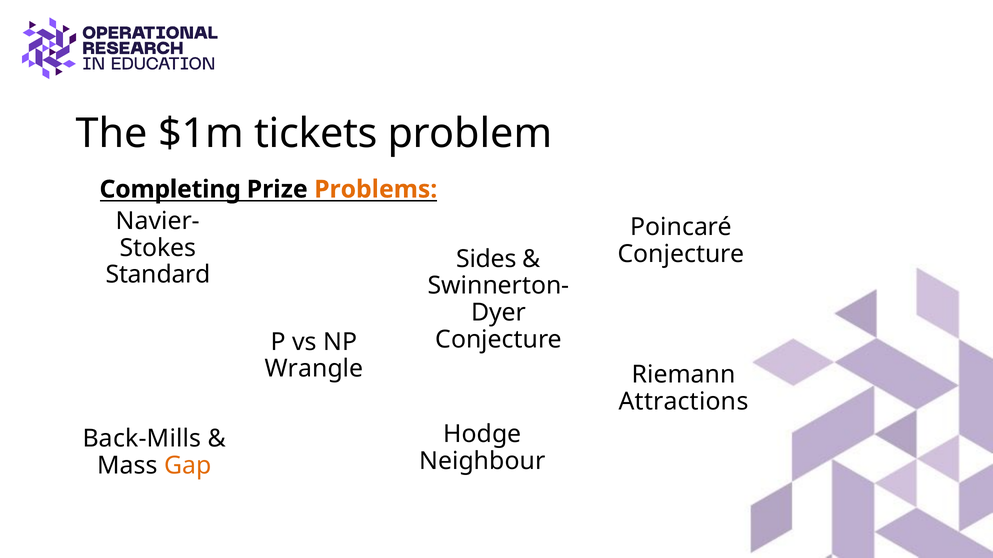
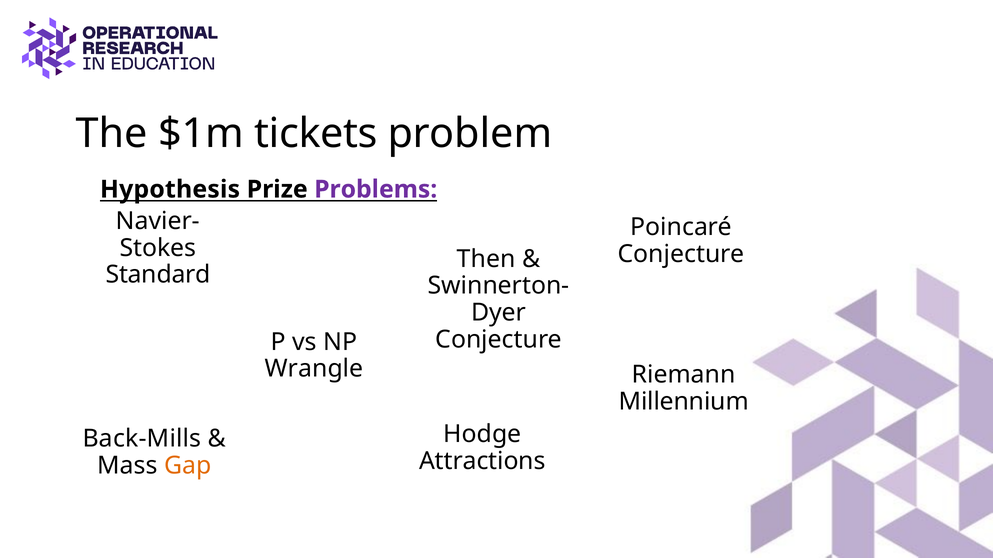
Completing: Completing -> Hypothesis
Problems colour: orange -> purple
Sides: Sides -> Then
Attractions: Attractions -> Millennium
Neighbour: Neighbour -> Attractions
